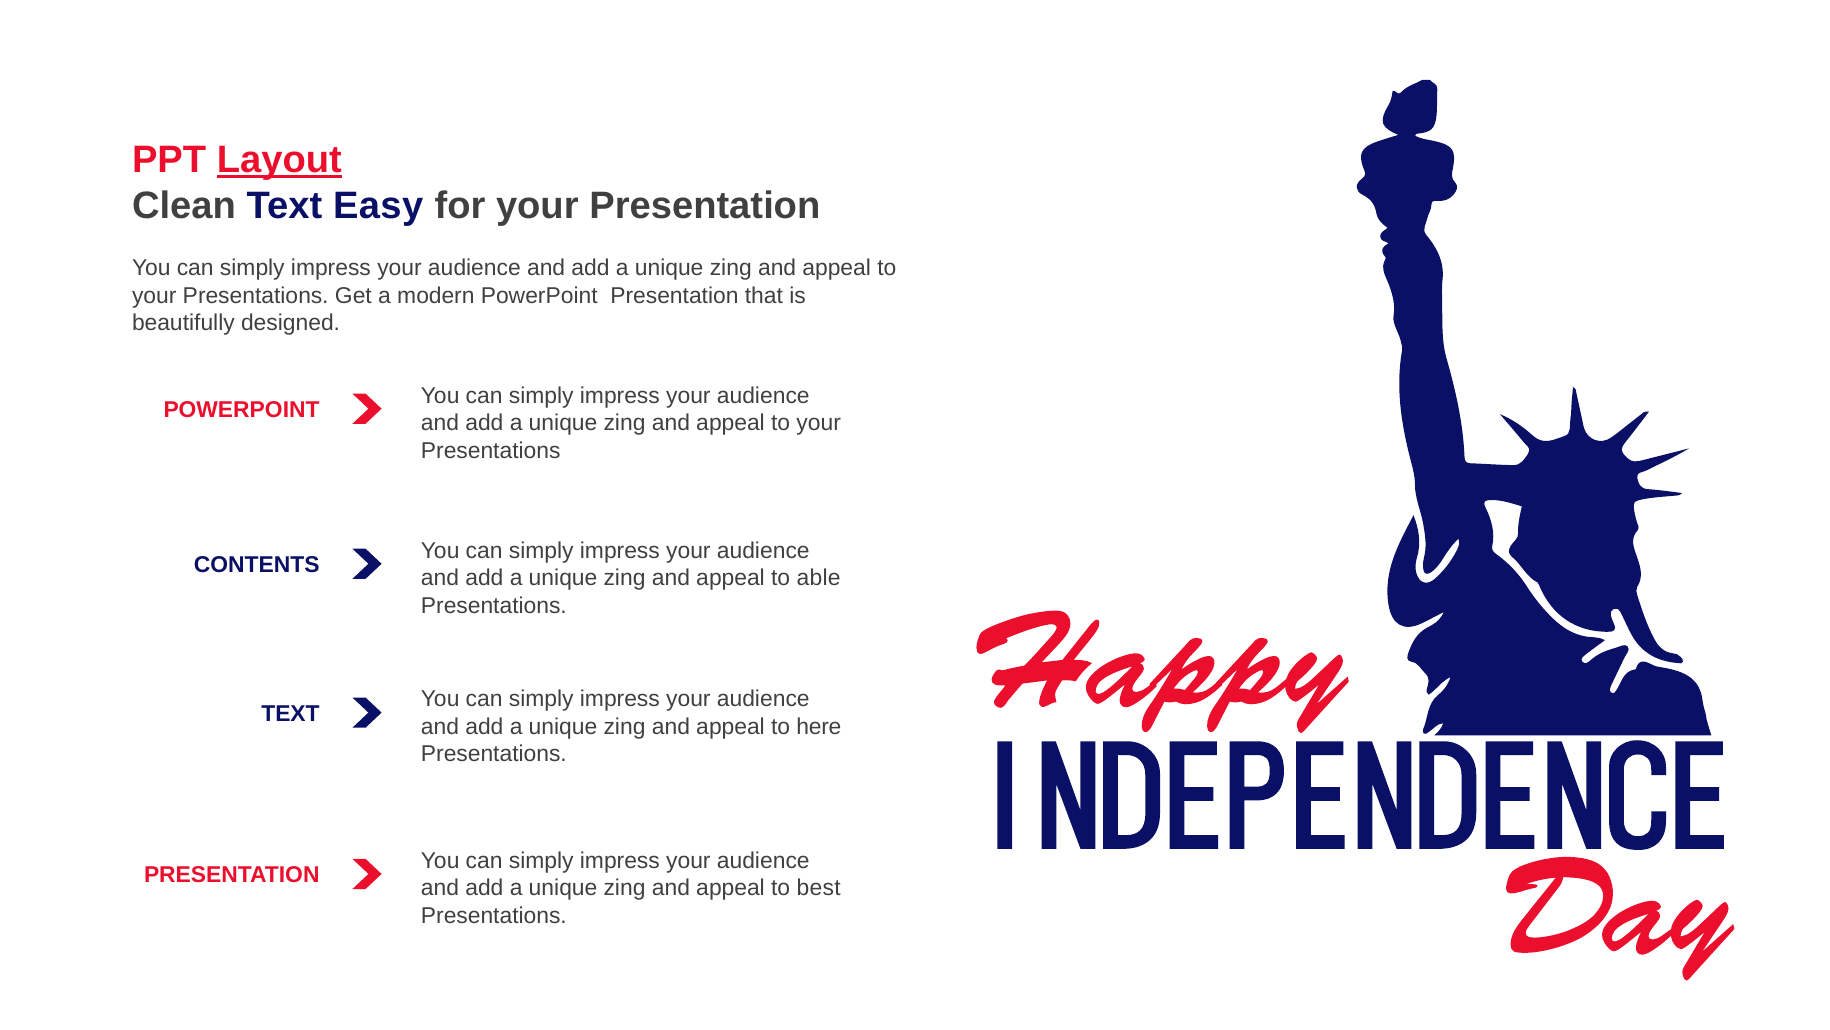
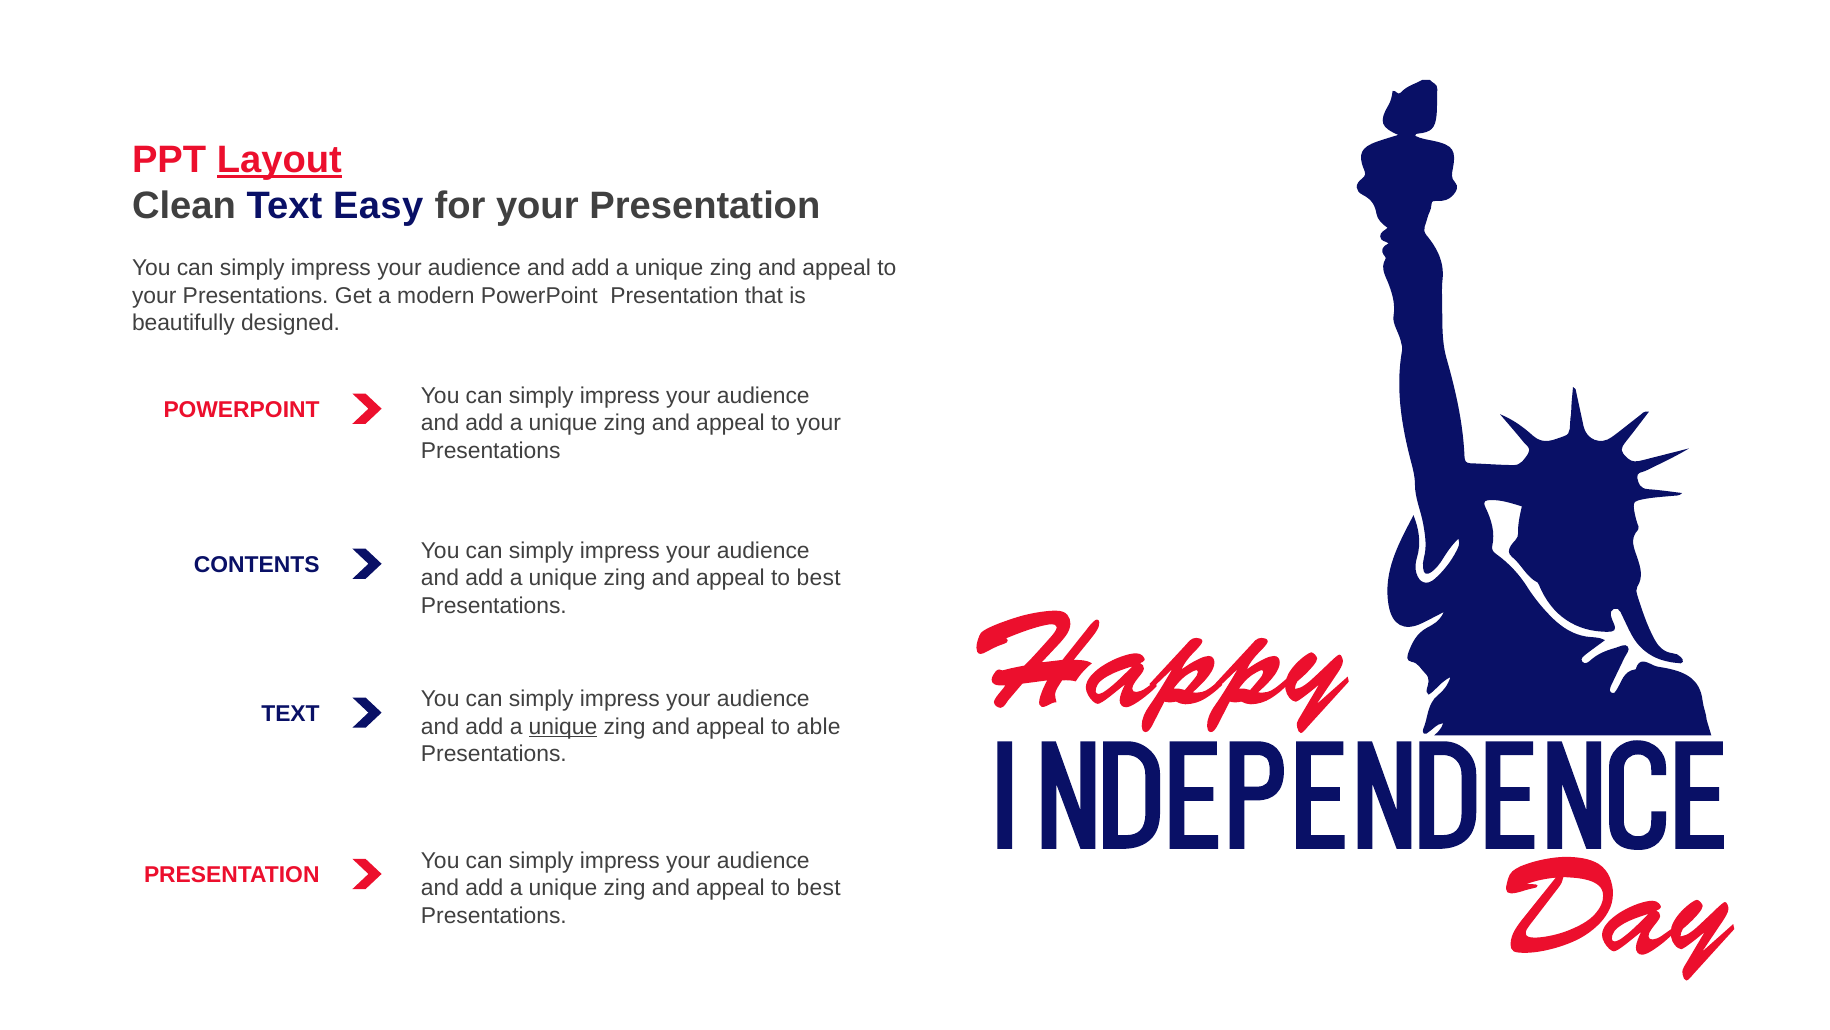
able at (819, 578): able -> best
unique at (563, 726) underline: none -> present
here: here -> able
